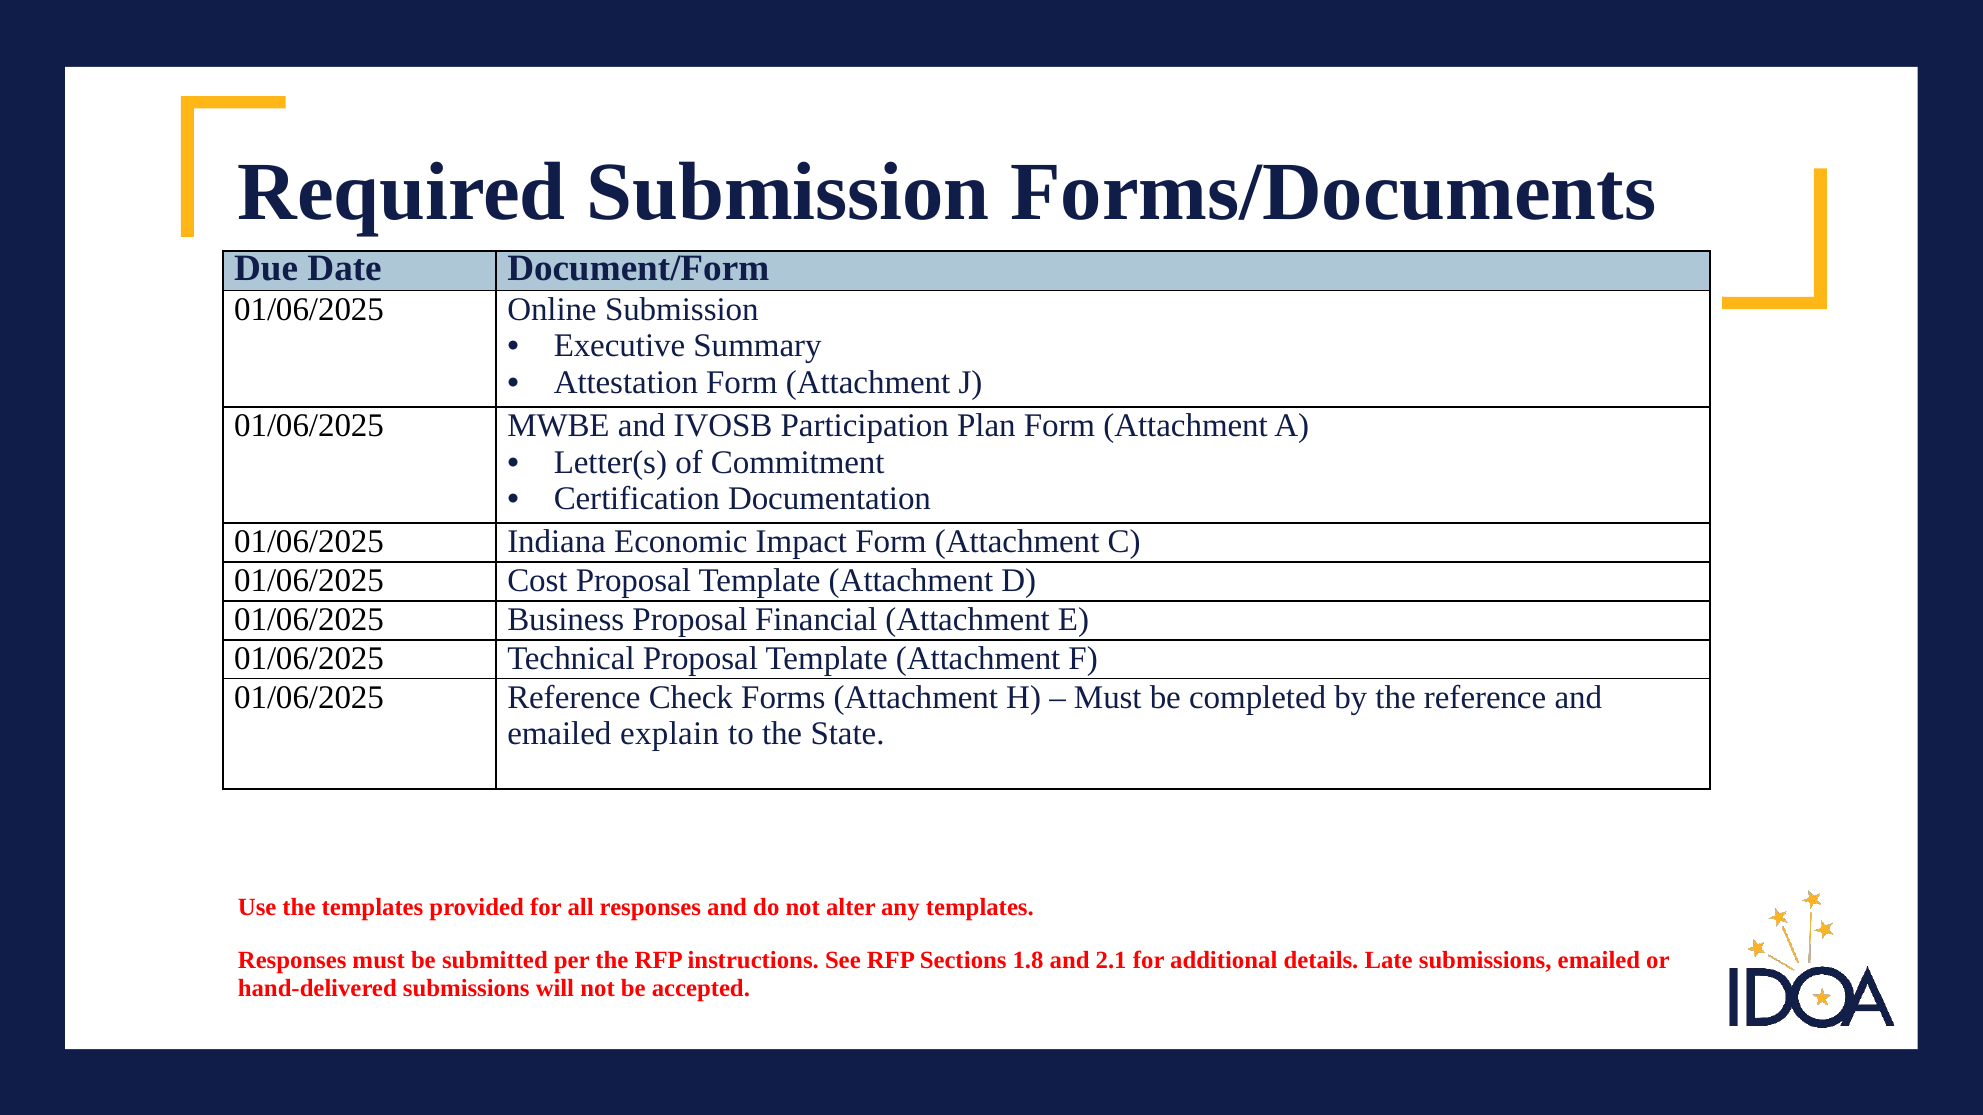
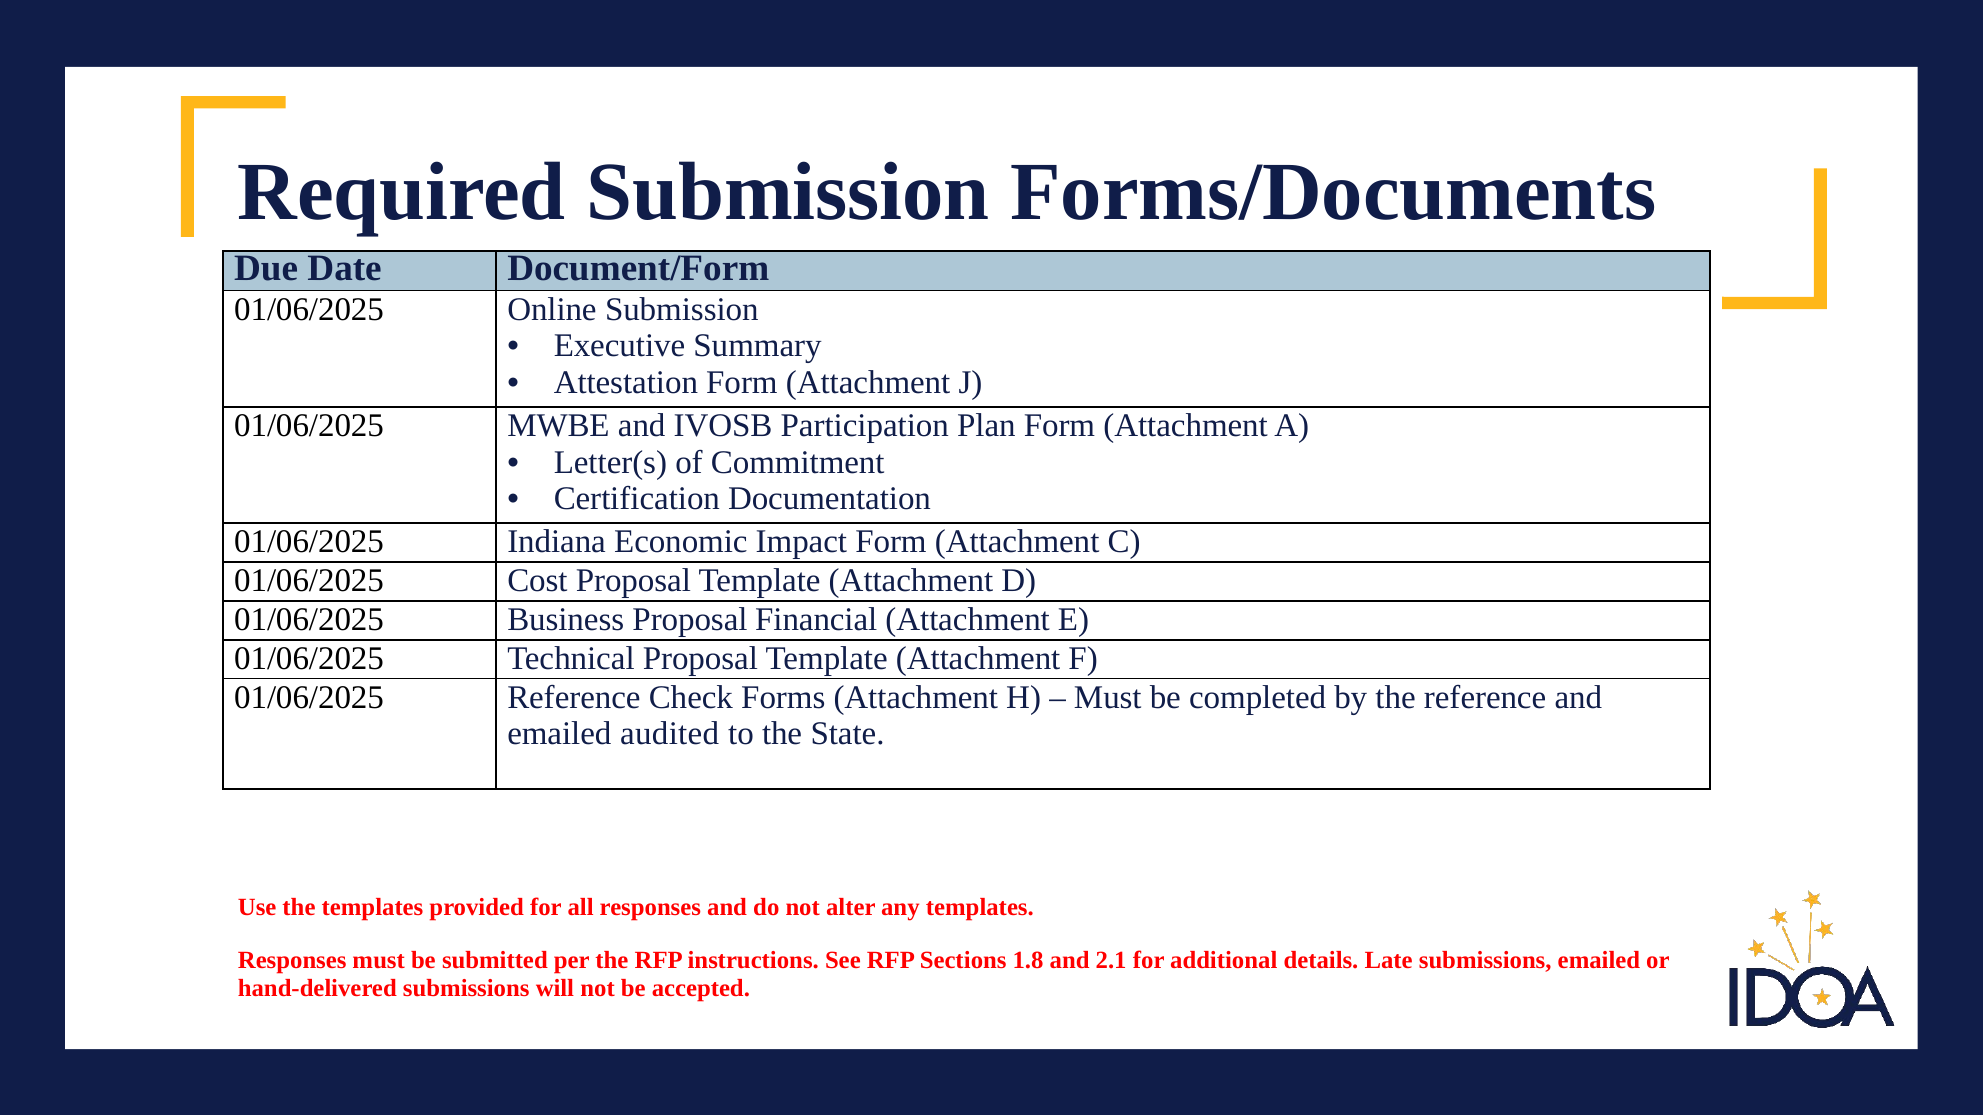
explain: explain -> audited
